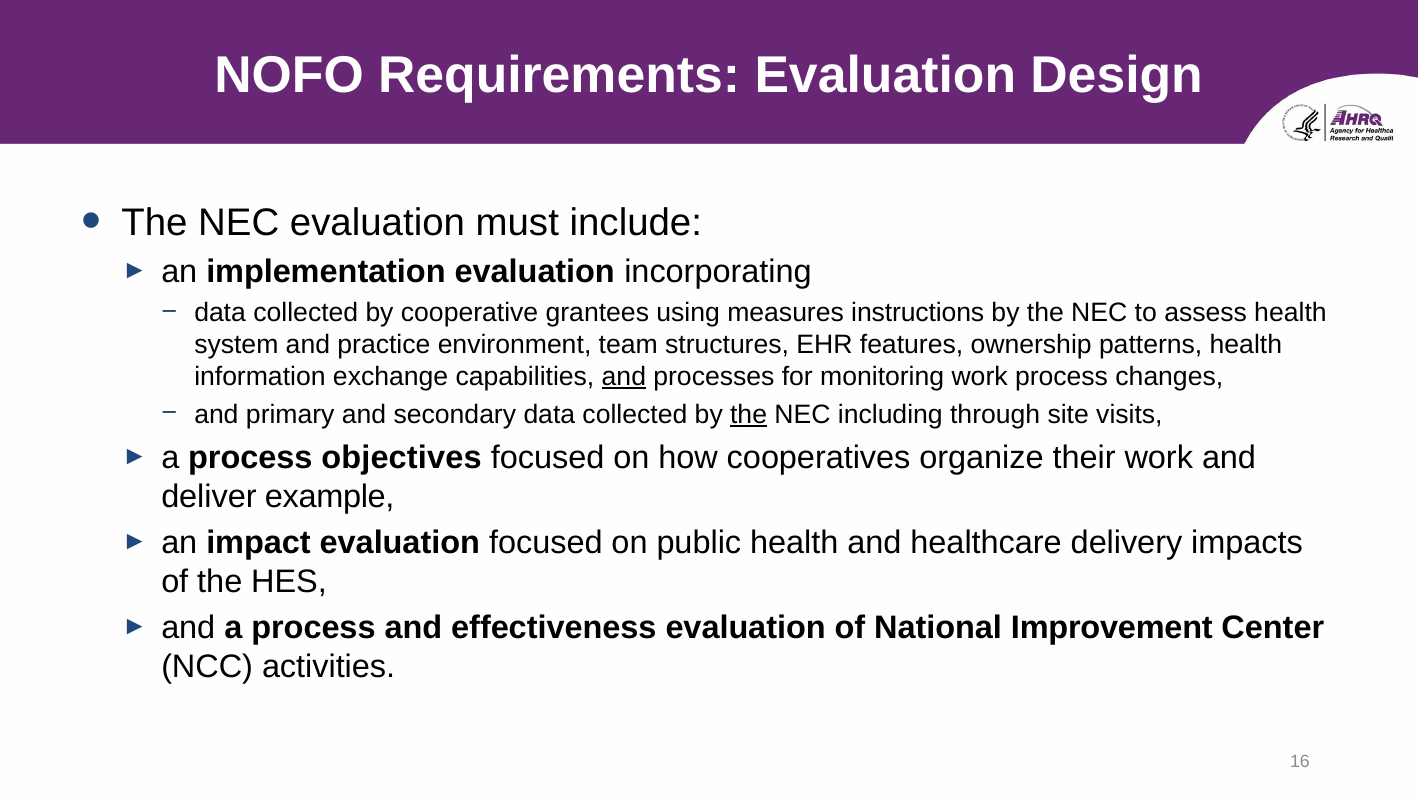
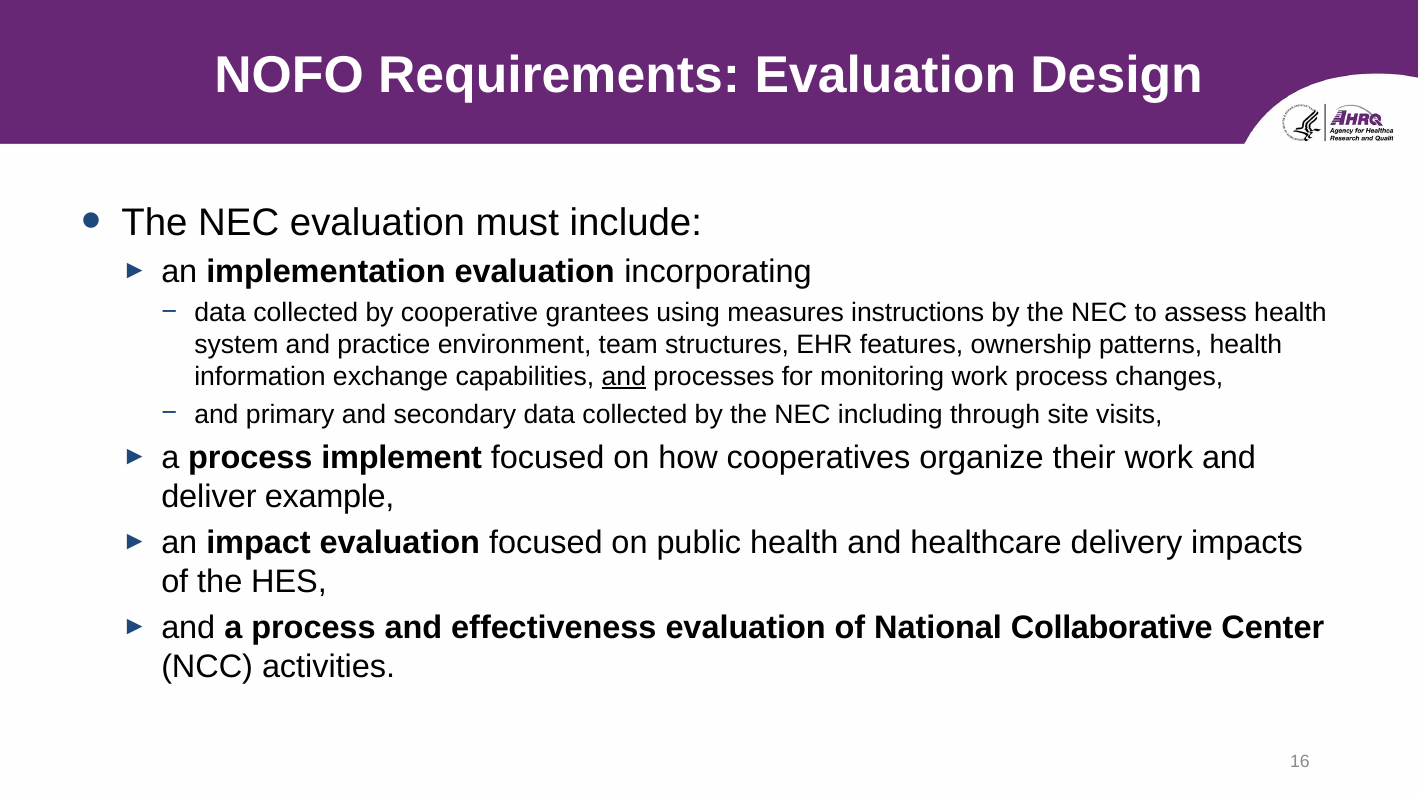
the at (749, 414) underline: present -> none
objectives: objectives -> implement
Improvement: Improvement -> Collaborative
